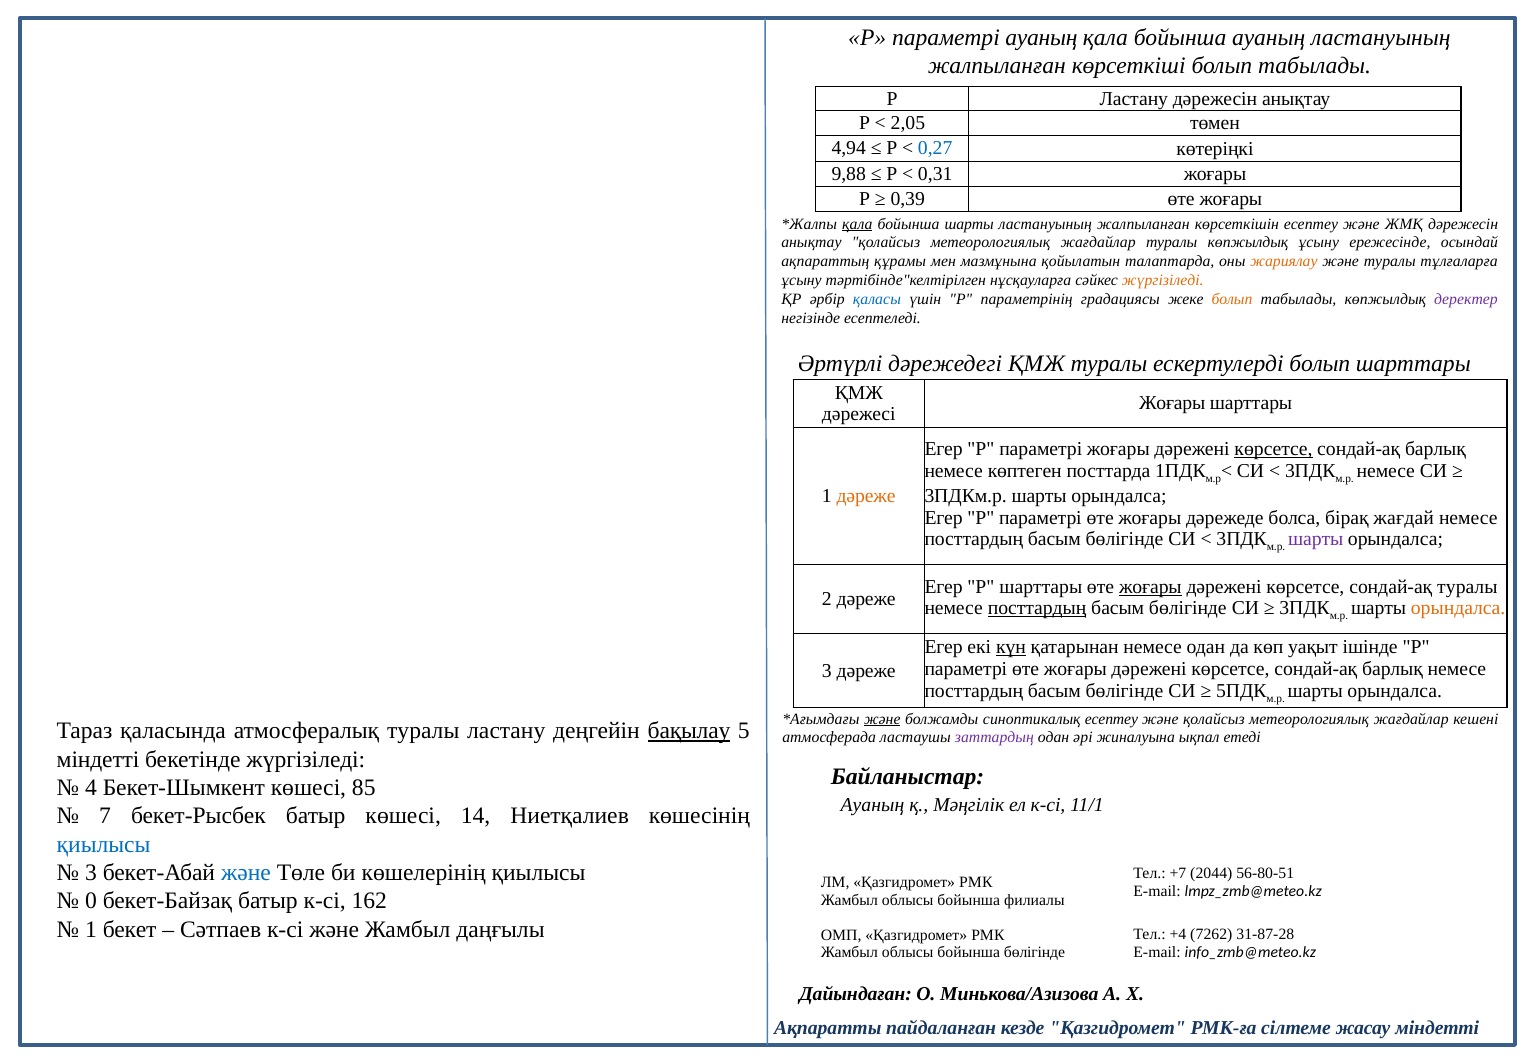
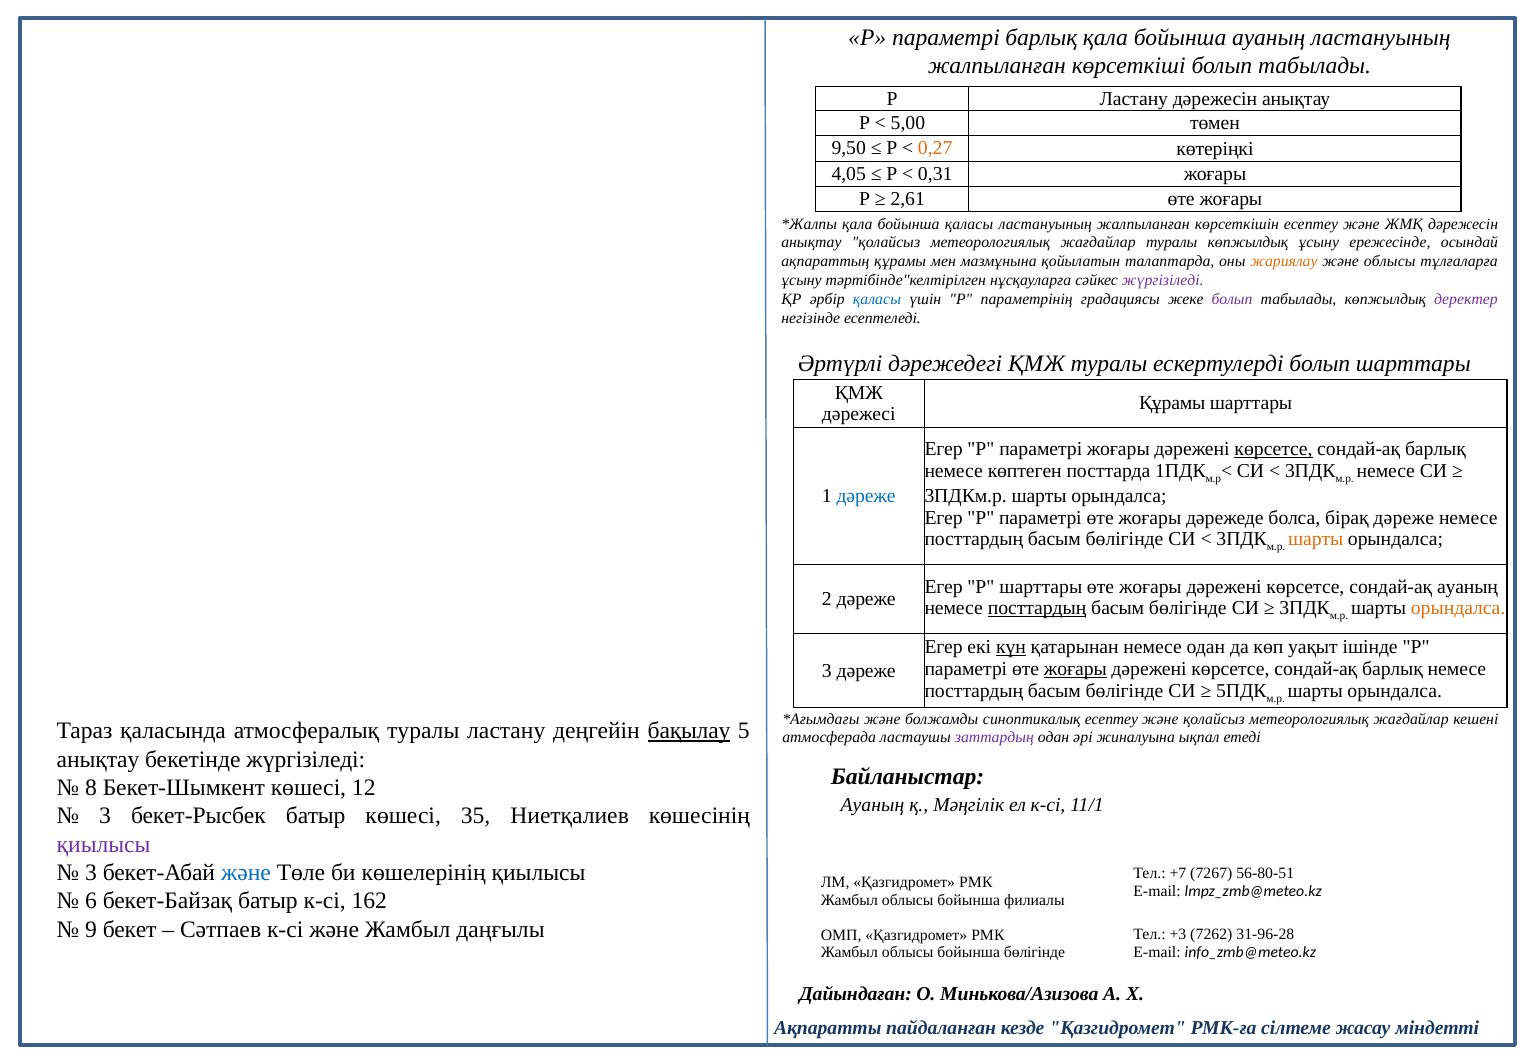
параметрі ауаның: ауаның -> барлық
2,05: 2,05 -> 5,00
4,94: 4,94 -> 9,50
0,27 colour: blue -> orange
9,88: 9,88 -> 4,05
0,39: 0,39 -> 2,61
қала at (857, 224) underline: present -> none
бойынша шарты: шарты -> қаласы
және туралы: туралы -> облысы
жүргізіледі at (1163, 280) colour: orange -> purple
болып at (1232, 299) colour: orange -> purple
Жоғары at (1172, 403): Жоғары -> Құрамы
дәреже at (866, 496) colour: orange -> blue
бірақ жағдай: жағдай -> дәреже
шарты at (1316, 539) colour: purple -> orange
жоғары at (1150, 587) underline: present -> none
сондай-ақ туралы: туралы -> ауаның
жоғары at (1075, 669) underline: none -> present
және at (882, 719) underline: present -> none
міндетті at (98, 759): міндетті -> анықтау
4: 4 -> 8
85: 85 -> 12
7 at (105, 816): 7 -> 3
14: 14 -> 35
қиылысы at (104, 844) colour: blue -> purple
2044: 2044 -> 7267
0: 0 -> 6
1 at (91, 929): 1 -> 9
+4: +4 -> +3
31-87-28: 31-87-28 -> 31-96-28
